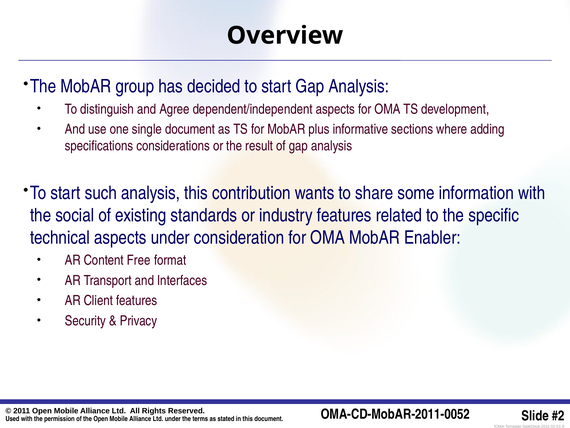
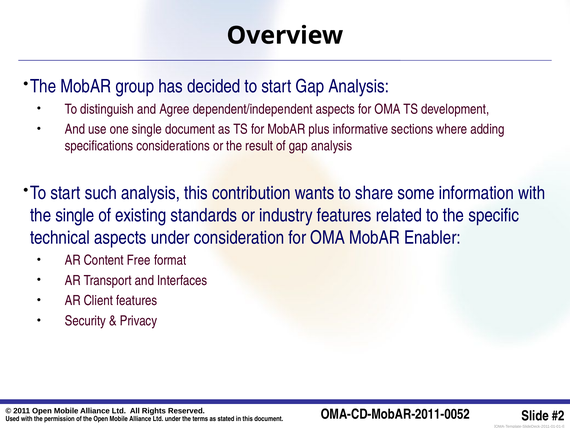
the social: social -> single
